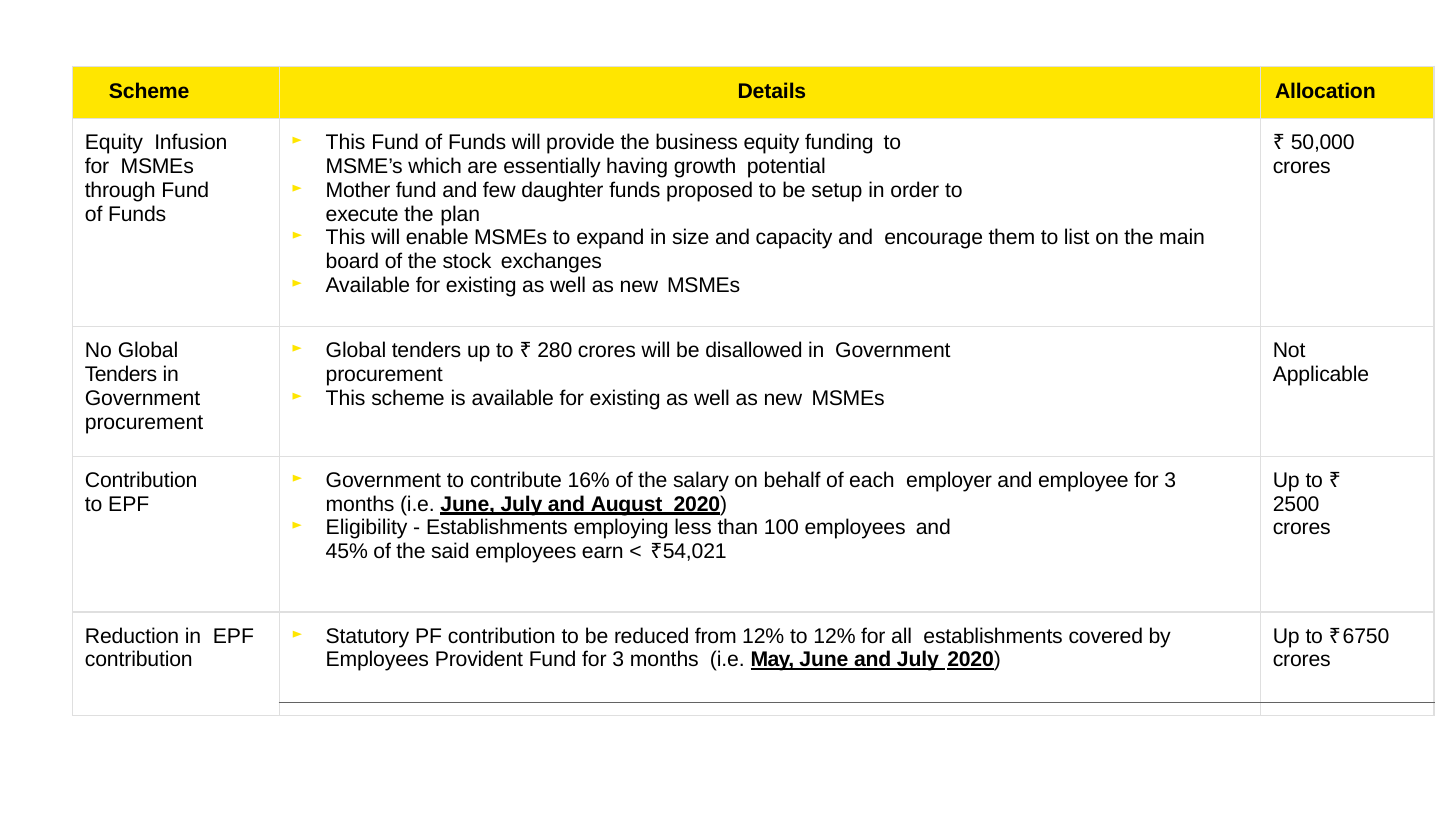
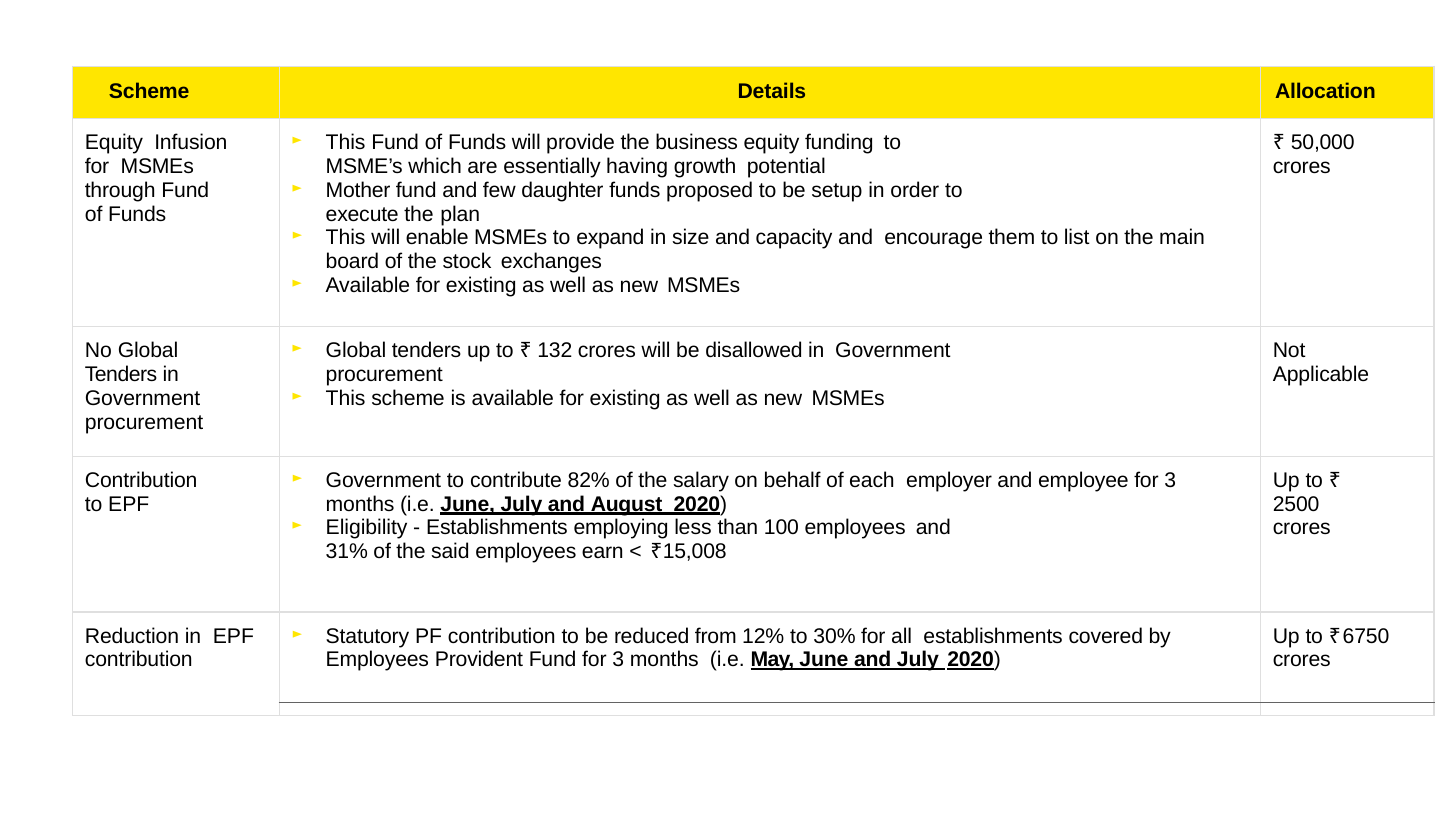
280: 280 -> 132
16%: 16% -> 82%
45%: 45% -> 31%
54,021: 54,021 -> 15,008
to 12%: 12% -> 30%
